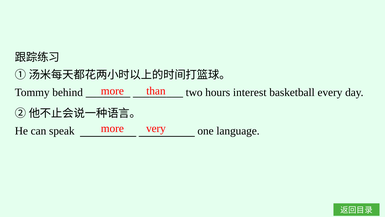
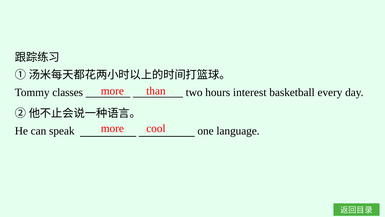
behind: behind -> classes
very: very -> cool
